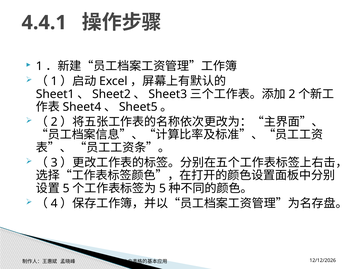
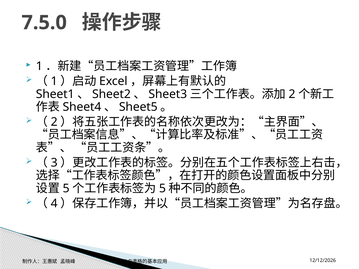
4.4.1: 4.4.1 -> 7.5.0
